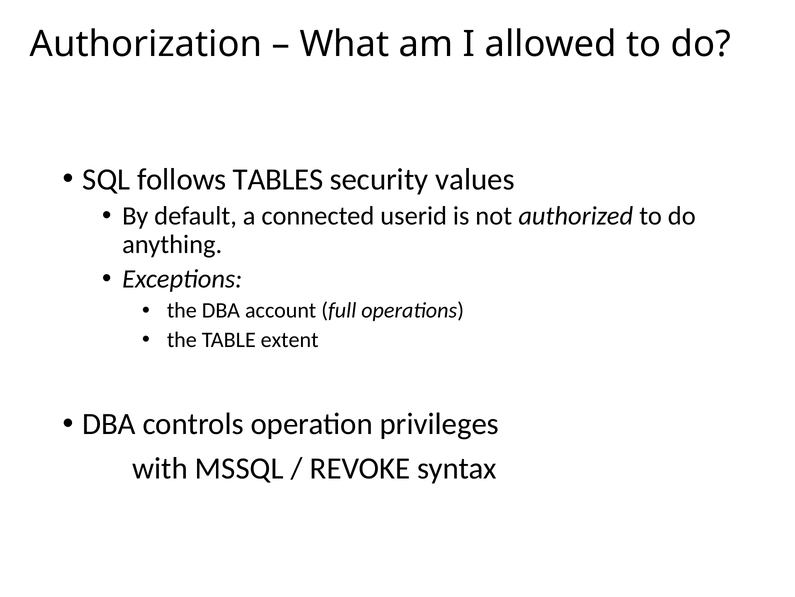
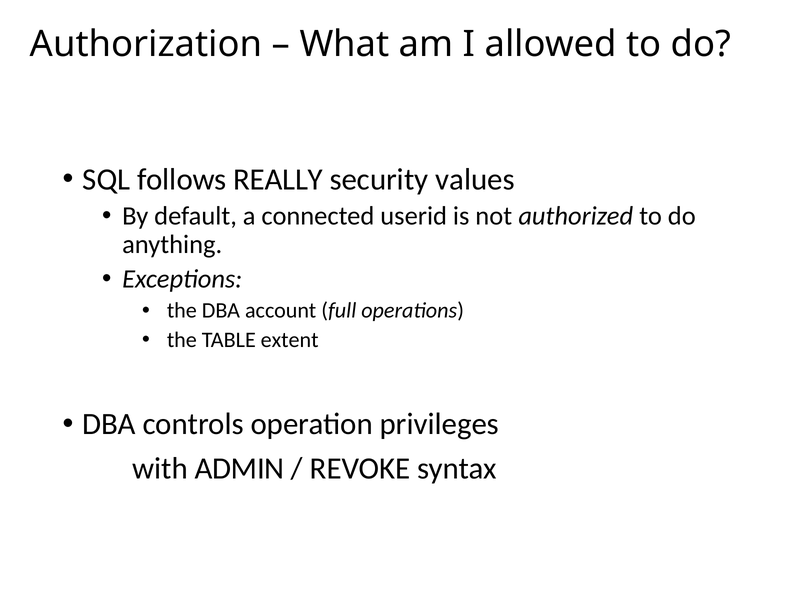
TABLES: TABLES -> REALLY
MSSQL: MSSQL -> ADMIN
